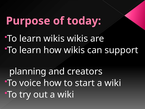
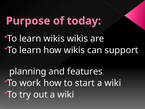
creators: creators -> features
voice: voice -> work
